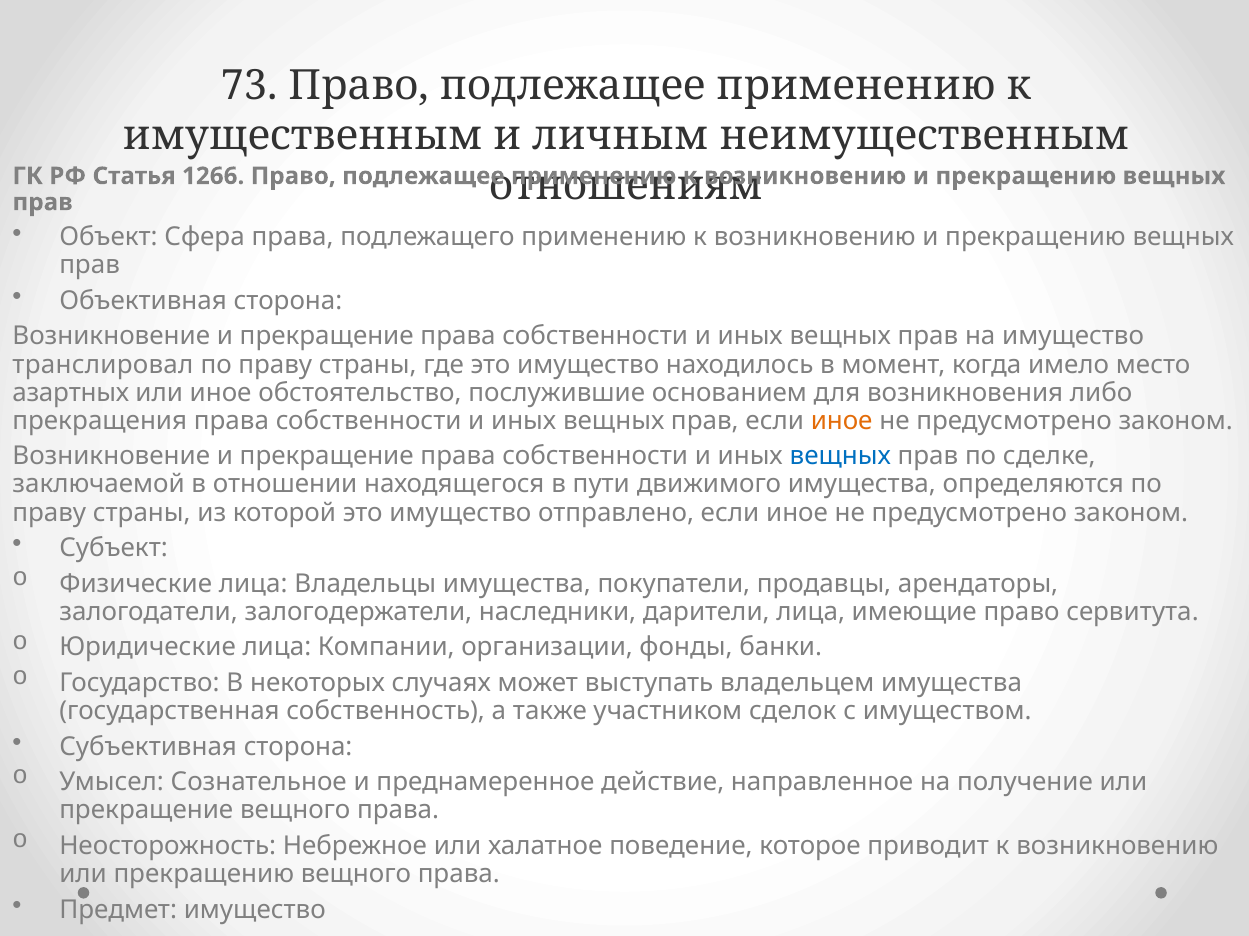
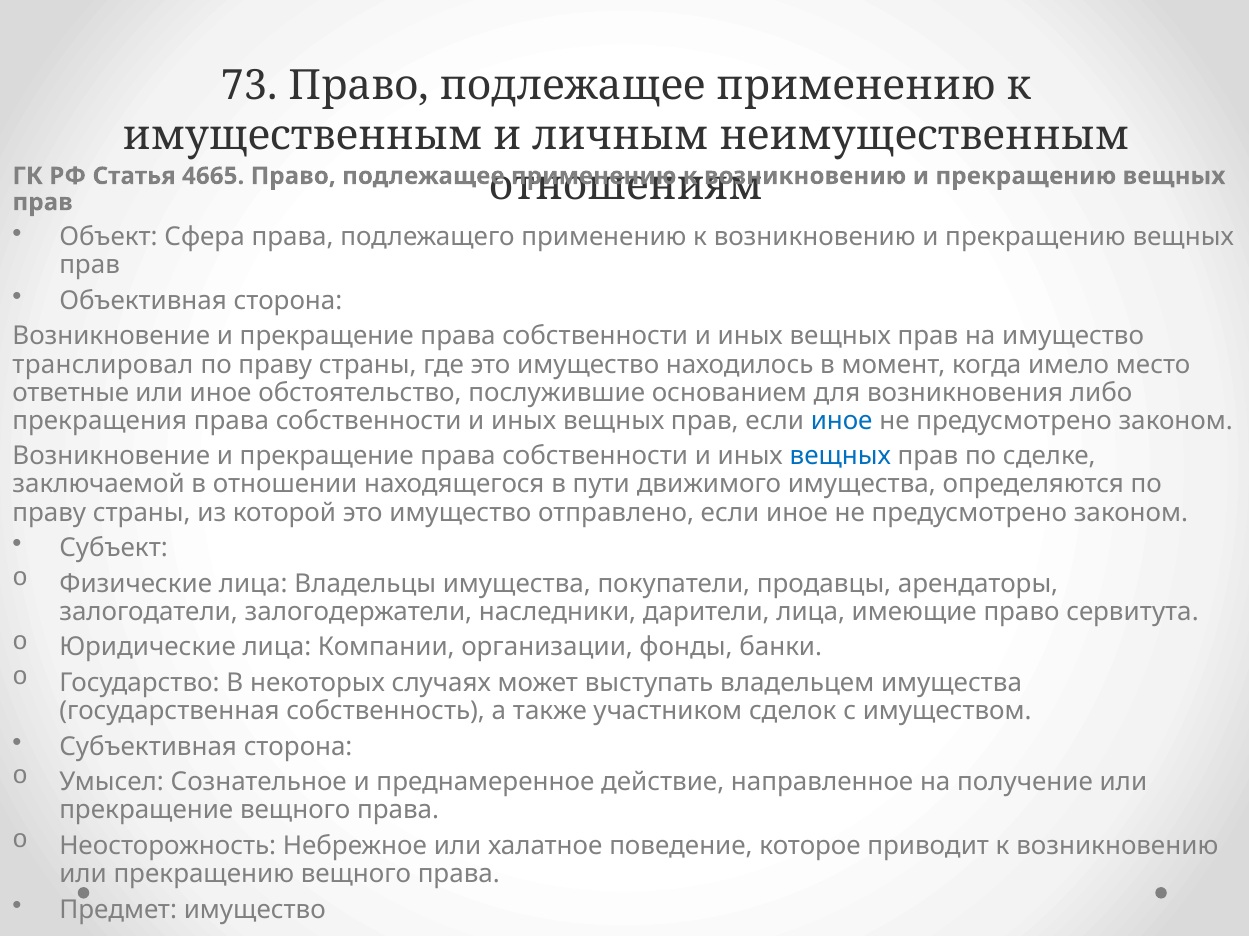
1266: 1266 -> 4665
азартных: азартных -> ответные
иное at (842, 421) colour: orange -> blue
